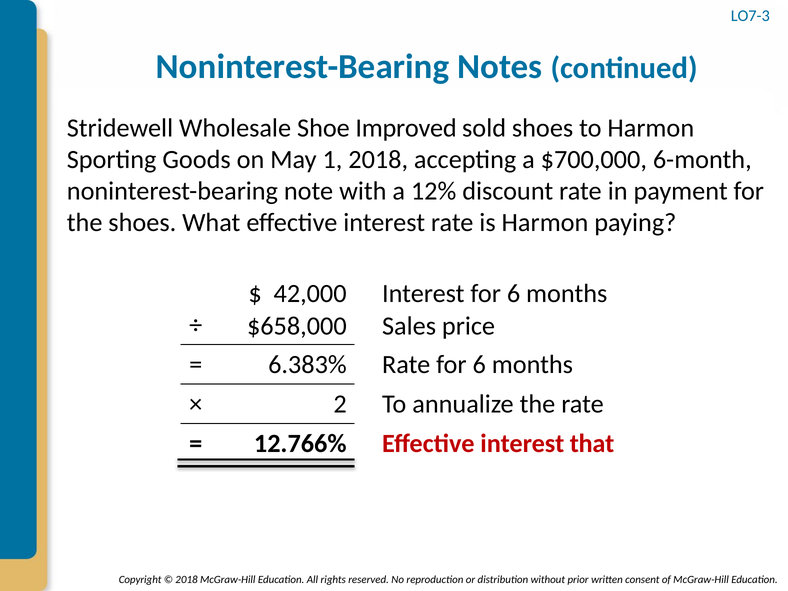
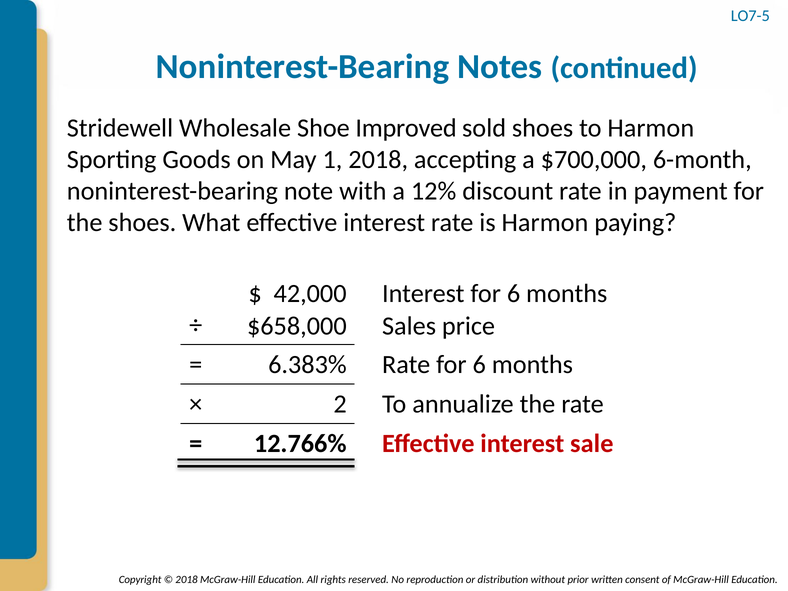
LO7-3: LO7-3 -> LO7-5
that: that -> sale
